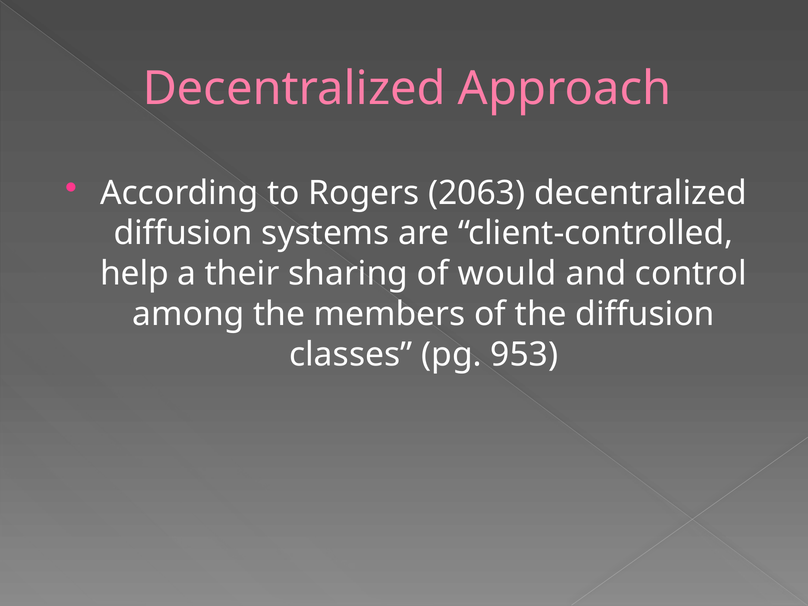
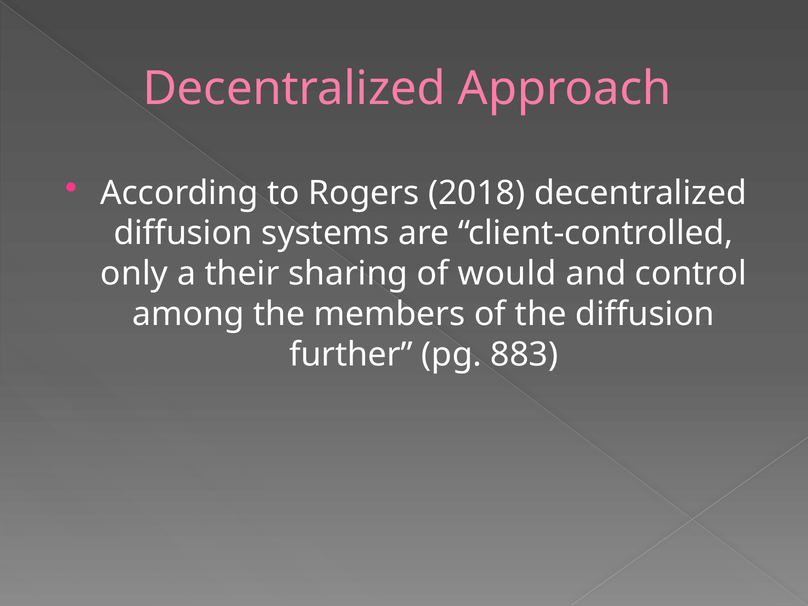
2063: 2063 -> 2018
help: help -> only
classes: classes -> further
953: 953 -> 883
